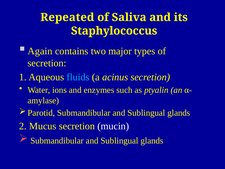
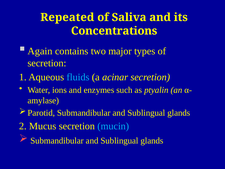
Staphylococcus: Staphylococcus -> Concentrations
acinus: acinus -> acinar
mucin colour: white -> light blue
